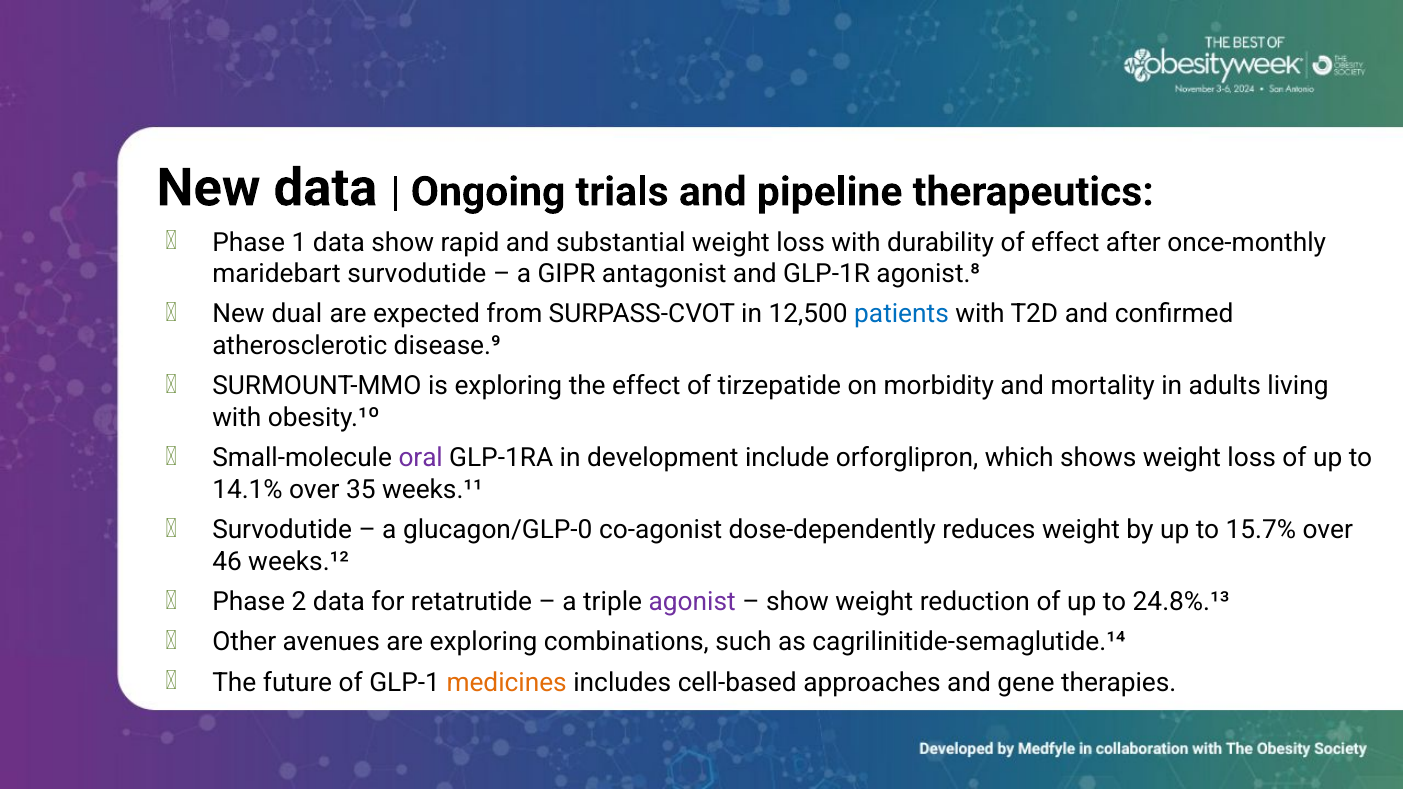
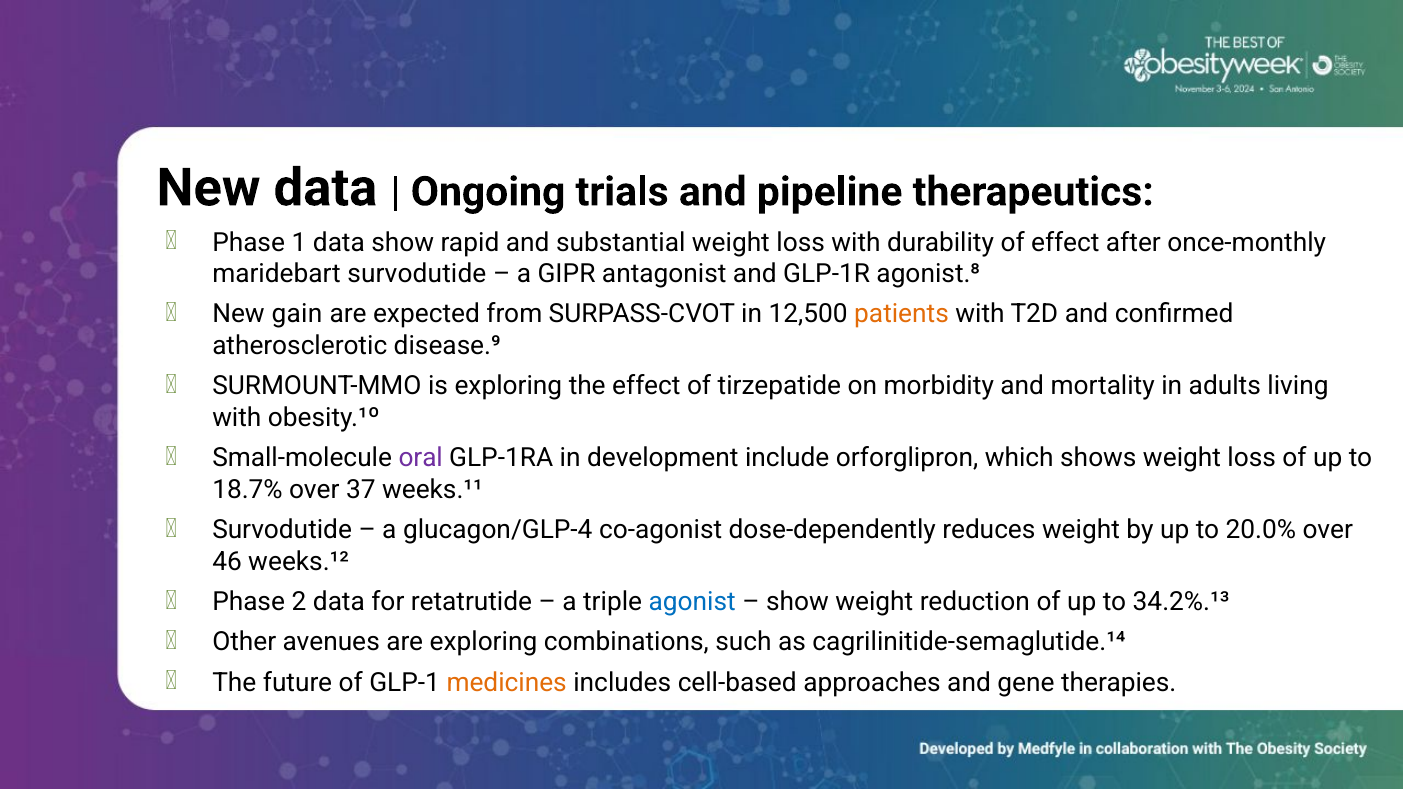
dual: dual -> gain
patients colour: blue -> orange
14.1%: 14.1% -> 18.7%
35: 35 -> 37
glucagon/GLP-0: glucagon/GLP-0 -> glucagon/GLP-4
15.7%: 15.7% -> 20.0%
agonist colour: purple -> blue
24.8%.¹³: 24.8%.¹³ -> 34.2%.¹³
